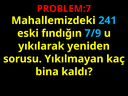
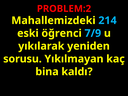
PROBLEM:7: PROBLEM:7 -> PROBLEM:2
241: 241 -> 214
fındığın: fındığın -> öğrenci
